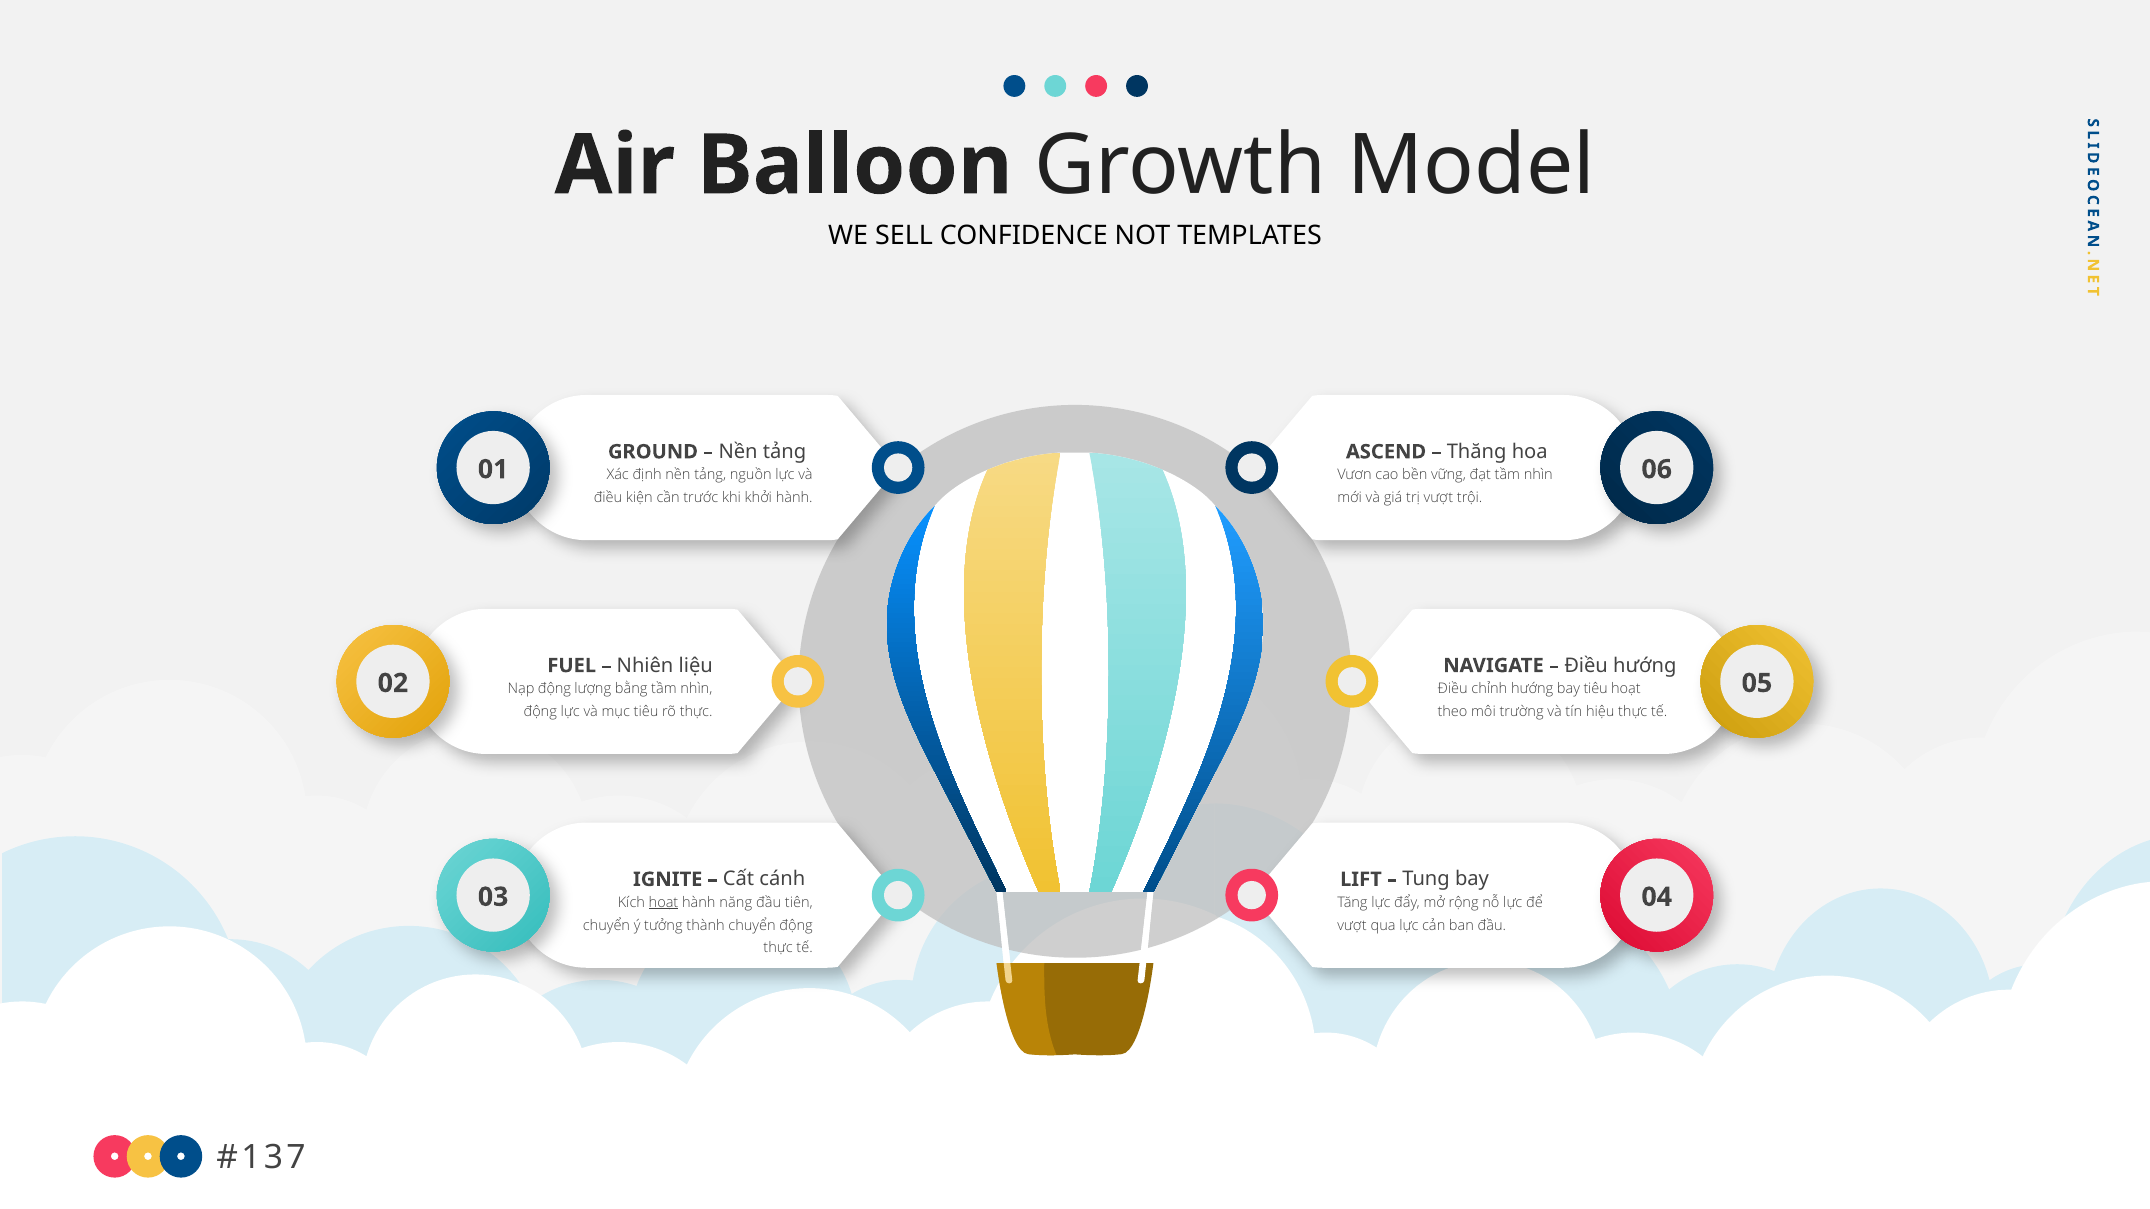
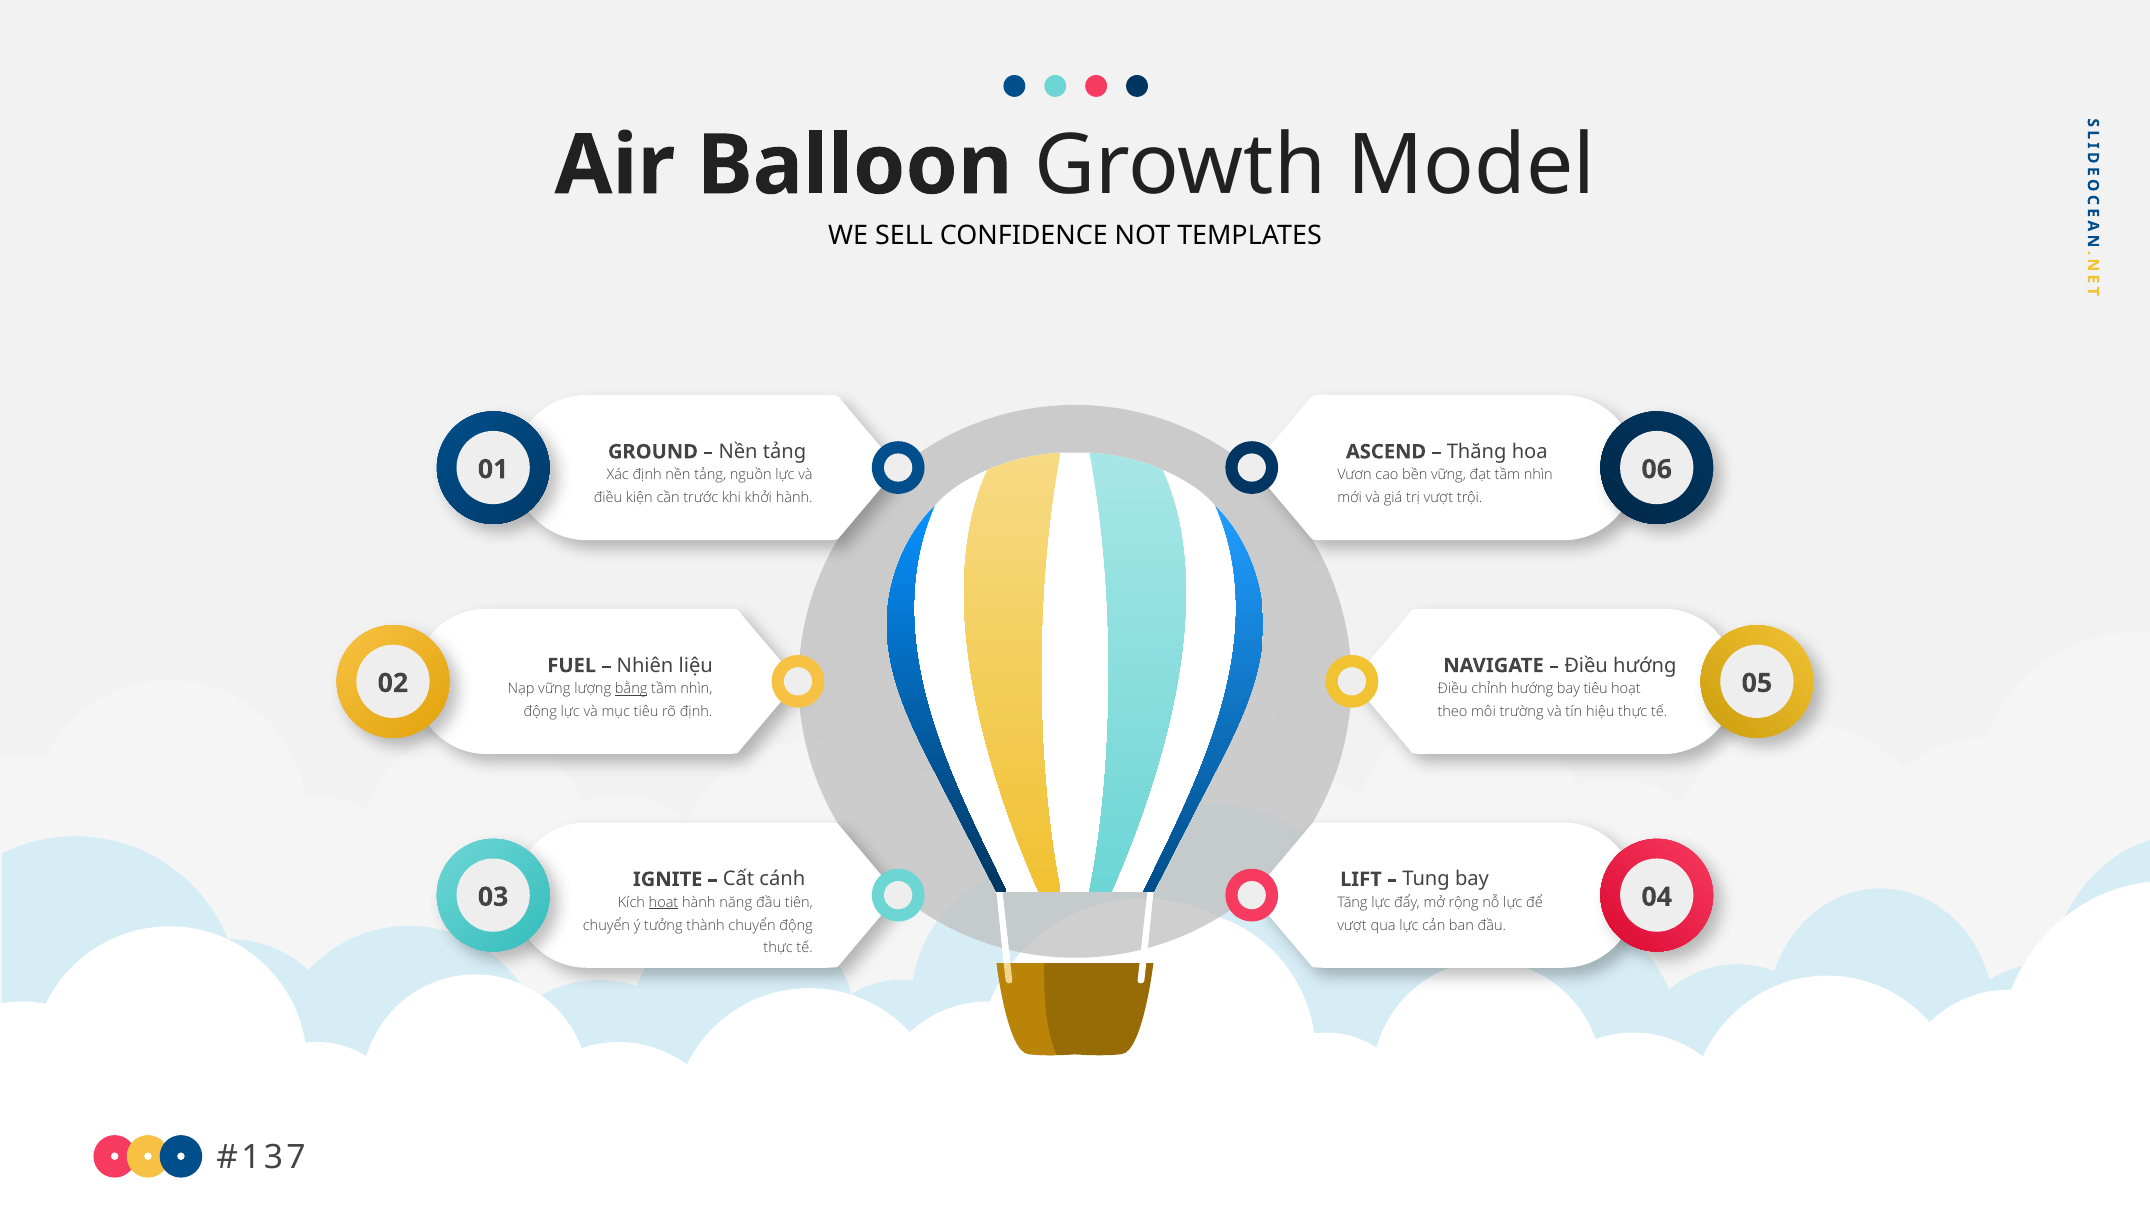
Nạp động: động -> vững
bằng underline: none -> present
rõ thực: thực -> định
